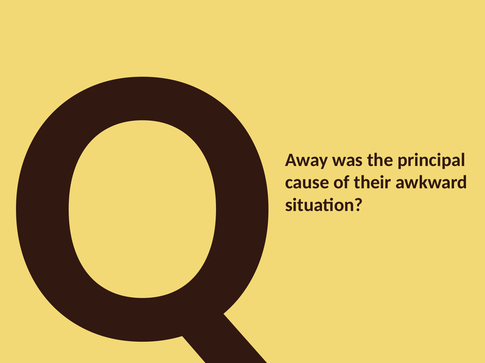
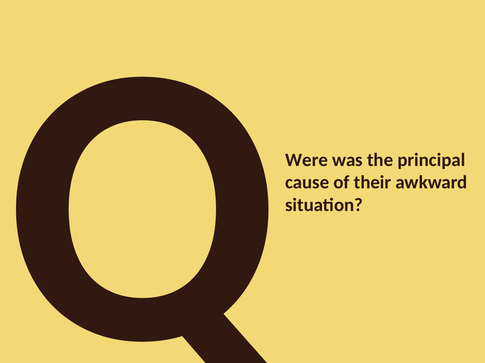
Away: Away -> Were
